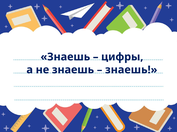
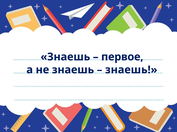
цифры: цифры -> первое
